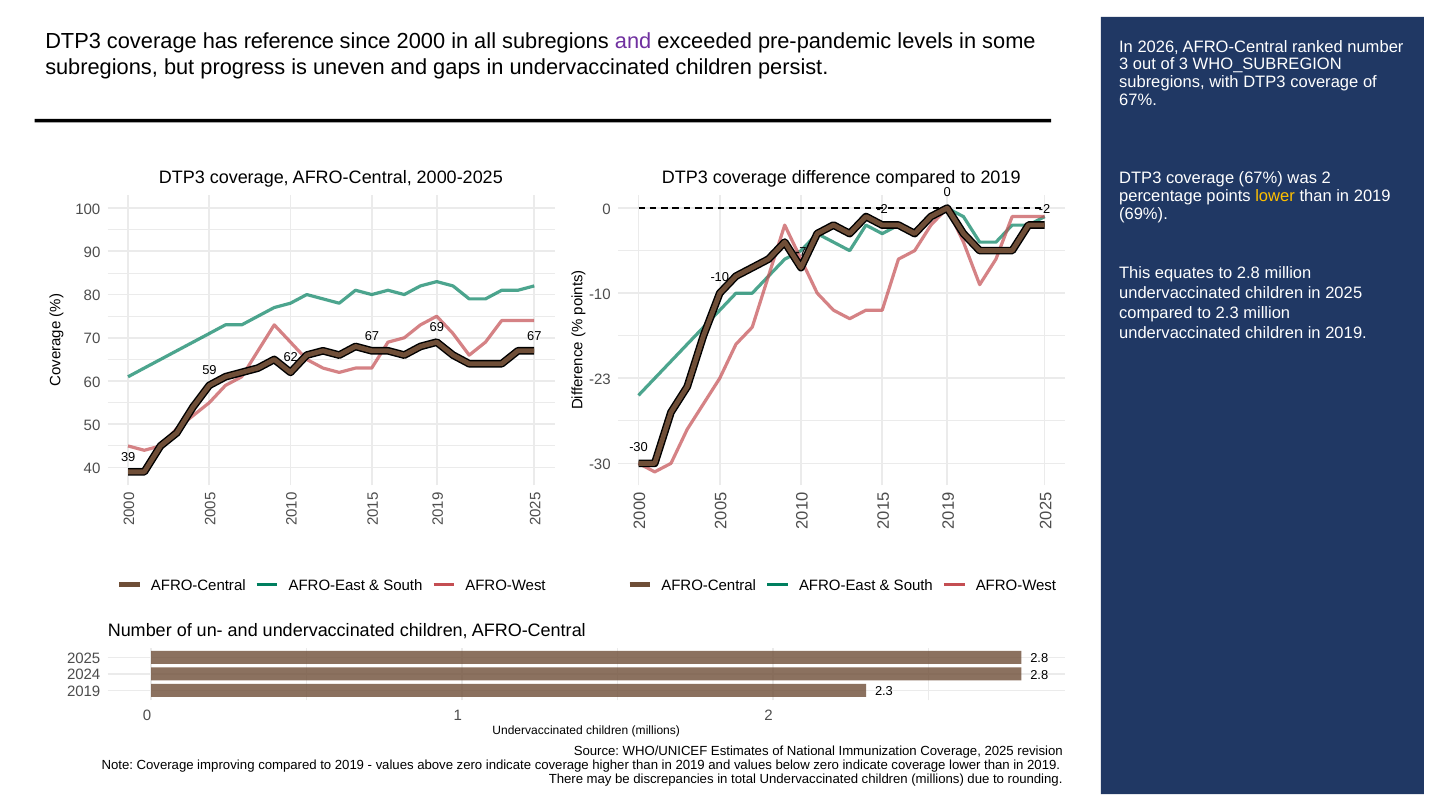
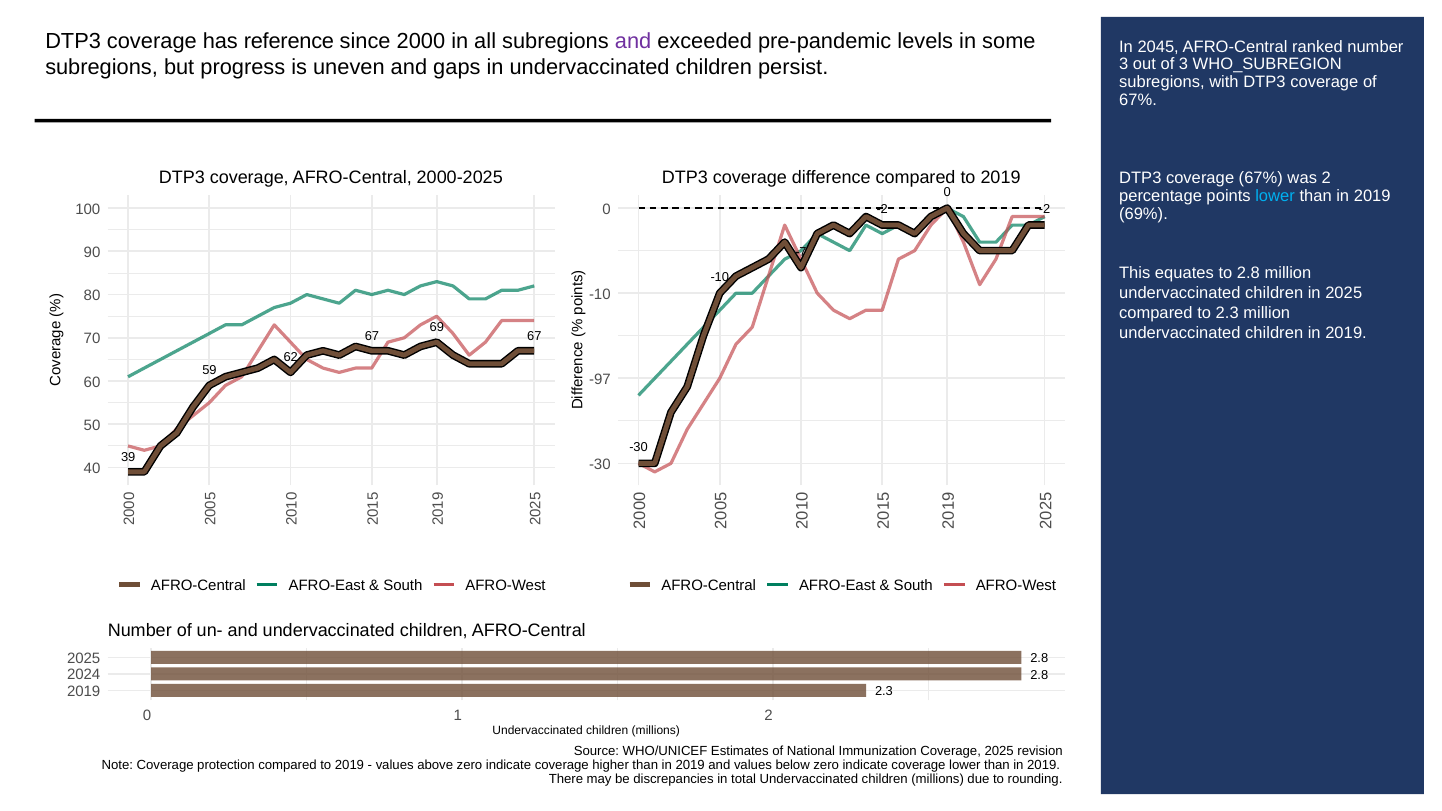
2026: 2026 -> 2045
lower at (1275, 196) colour: yellow -> light blue
-23: -23 -> -97
improving: improving -> protection
